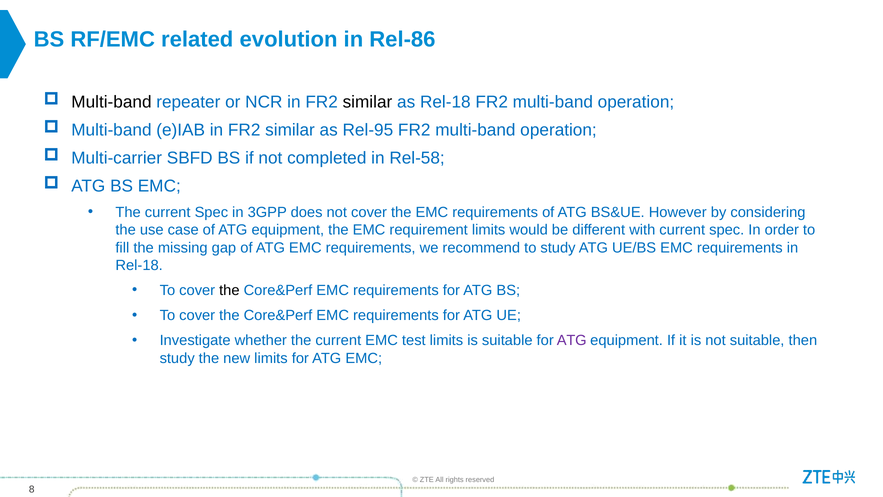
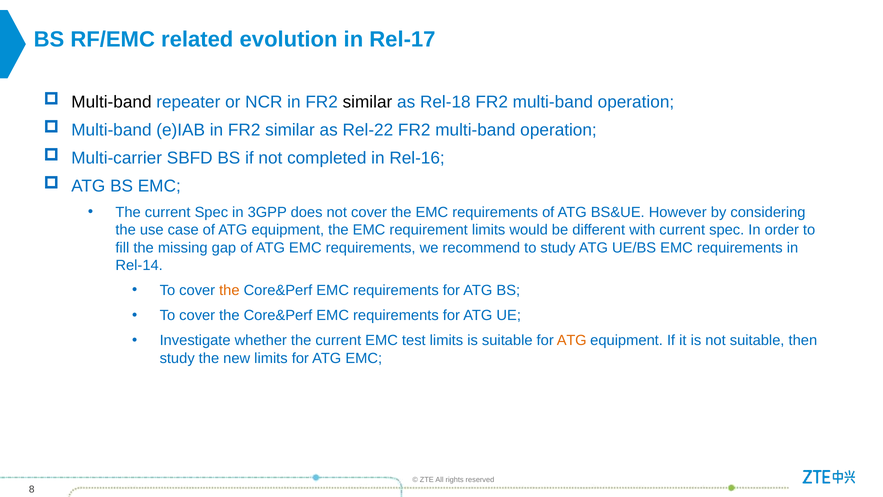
Rel-86: Rel-86 -> Rel-17
Rel-95: Rel-95 -> Rel-22
Rel-58: Rel-58 -> Rel-16
Rel-18 at (139, 265): Rel-18 -> Rel-14
the at (229, 290) colour: black -> orange
ATG at (572, 340) colour: purple -> orange
